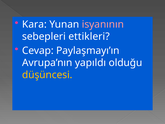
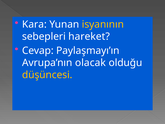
isyanının colour: pink -> yellow
ettikleri: ettikleri -> hareket
yapıldı: yapıldı -> olacak
